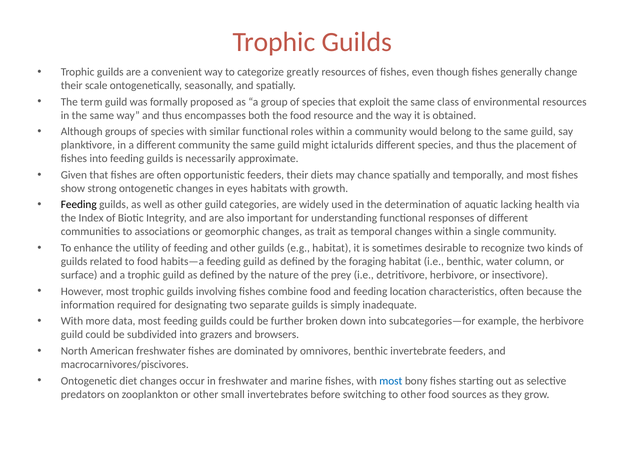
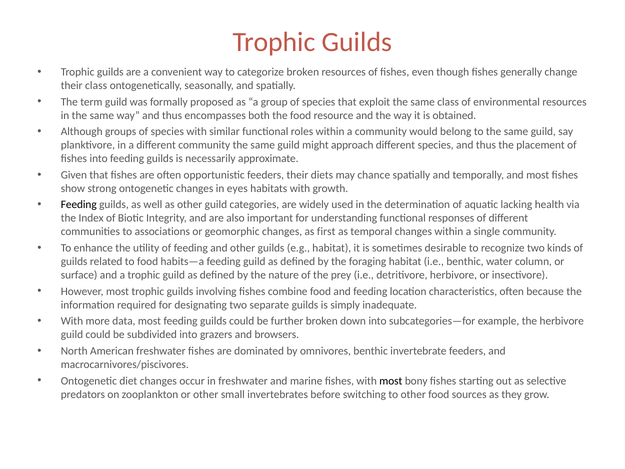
categorize greatly: greatly -> broken
their scale: scale -> class
ictalurids: ictalurids -> approach
trait: trait -> first
most at (391, 381) colour: blue -> black
